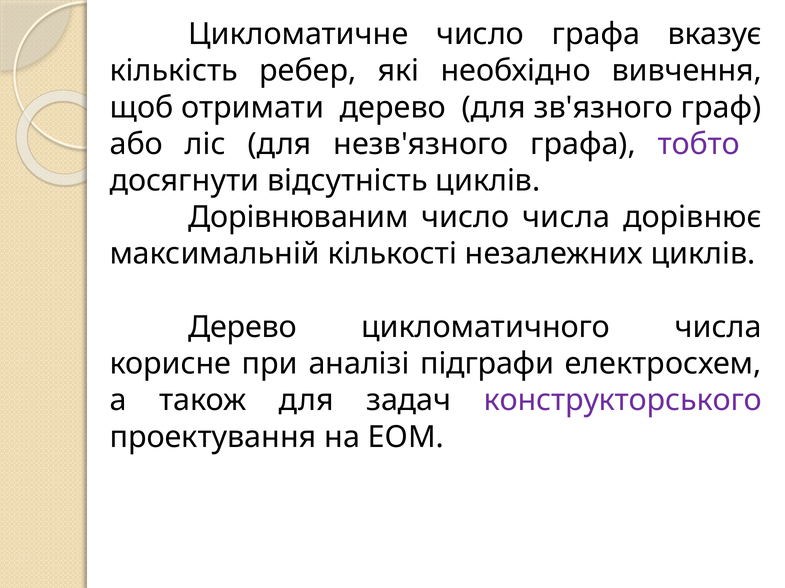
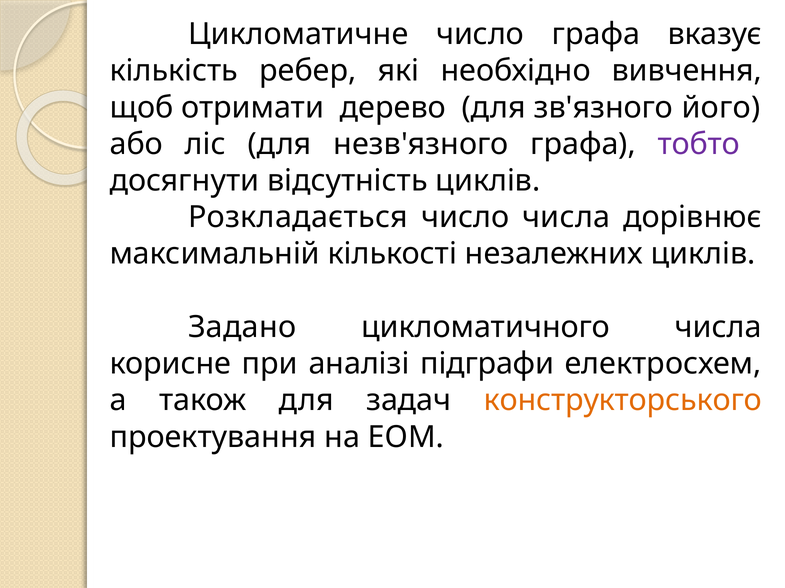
граф: граф -> його
Дорівнюваним: Дорівнюваним -> Розкладається
Дерево at (242, 328): Дерево -> Задано
конструкторського colour: purple -> orange
